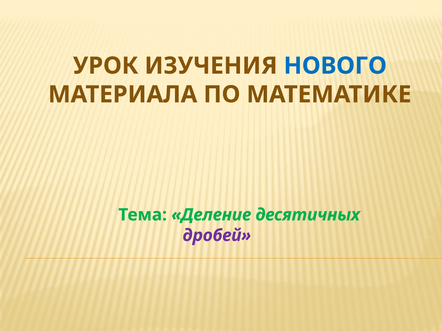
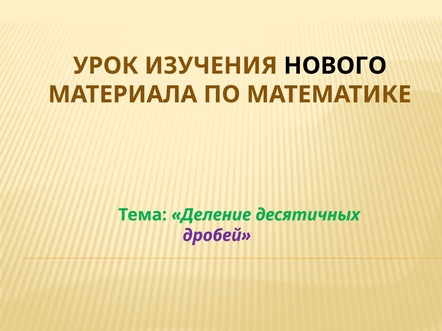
НОВОГО colour: blue -> black
